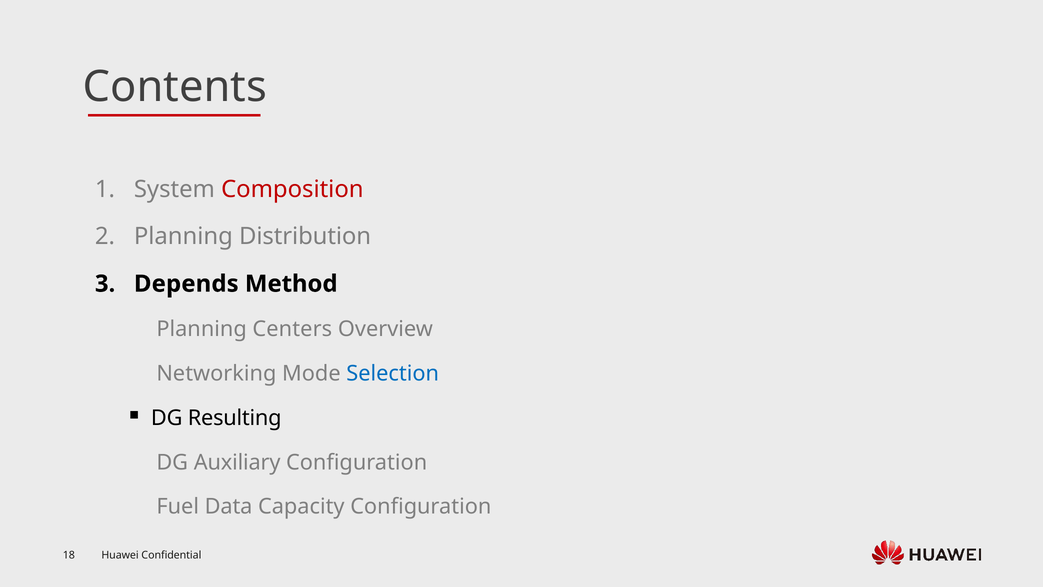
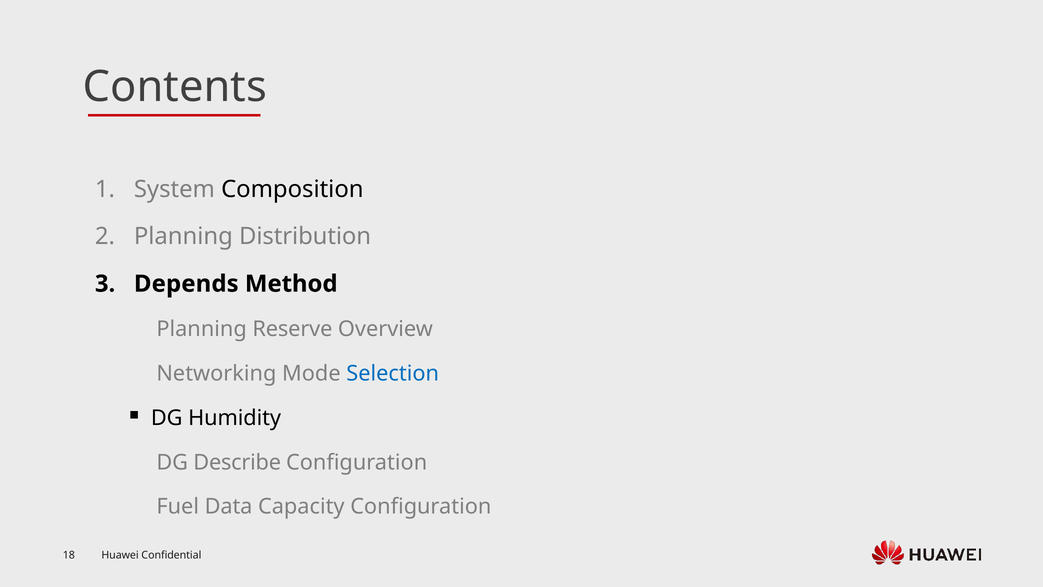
Composition colour: red -> black
Centers: Centers -> Reserve
Resulting: Resulting -> Humidity
Auxiliary: Auxiliary -> Describe
